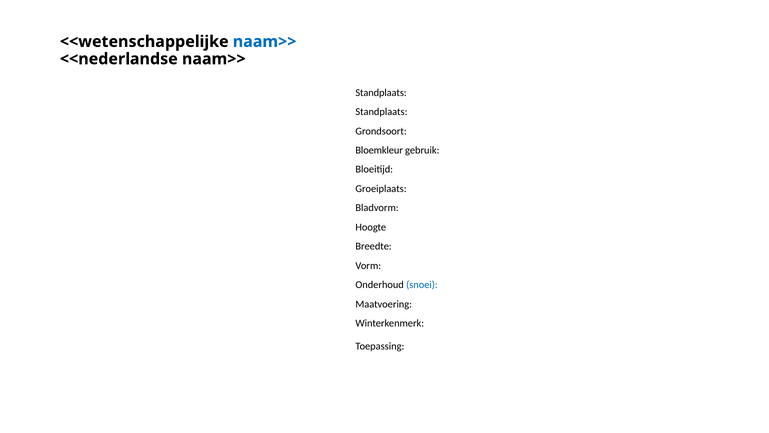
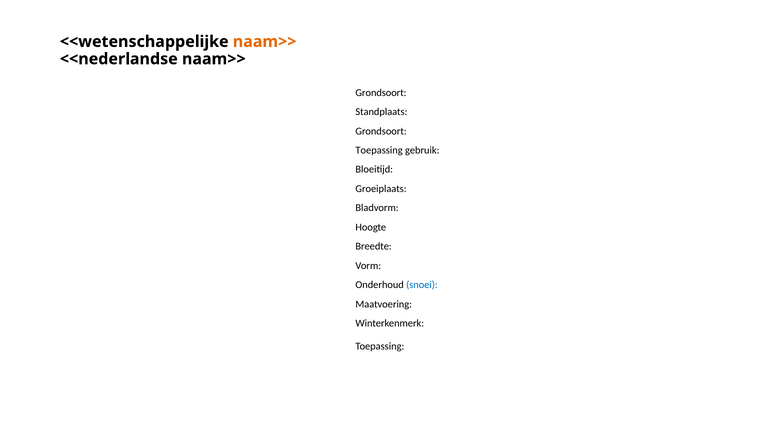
naam>> at (265, 42) colour: blue -> orange
Standplaats at (381, 93): Standplaats -> Grondsoort
Bloemkleur at (379, 150): Bloemkleur -> Toepassing
